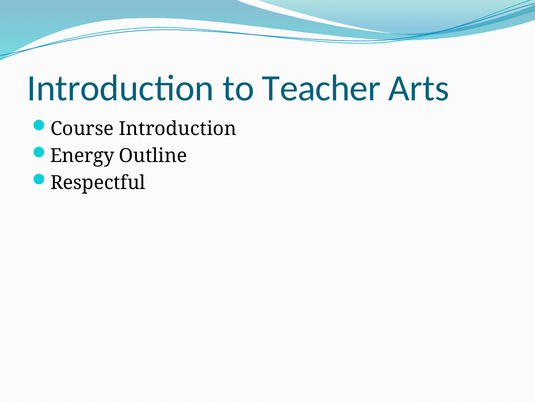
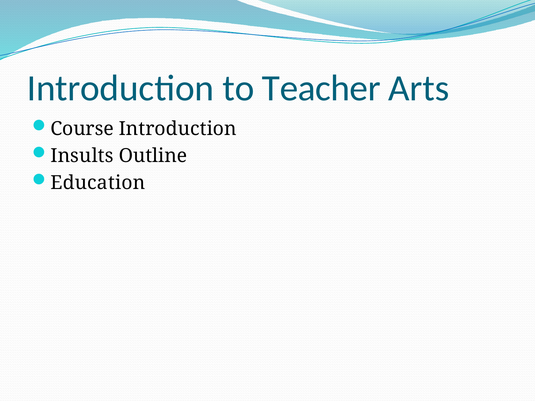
Energy: Energy -> Insults
Respectful: Respectful -> Education
